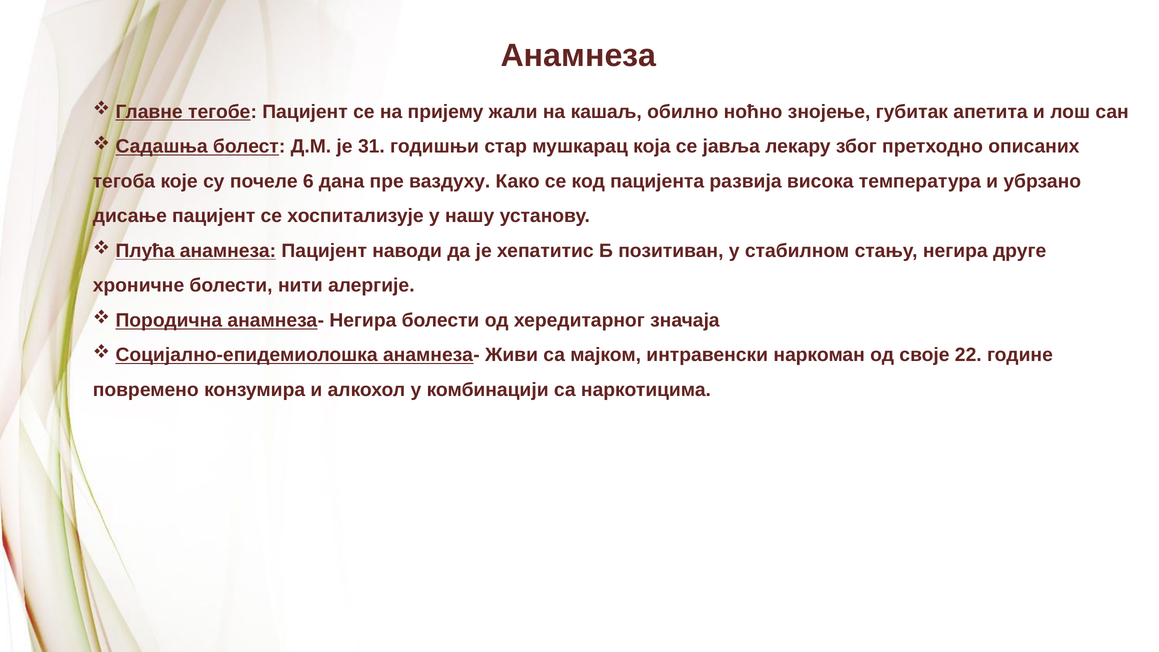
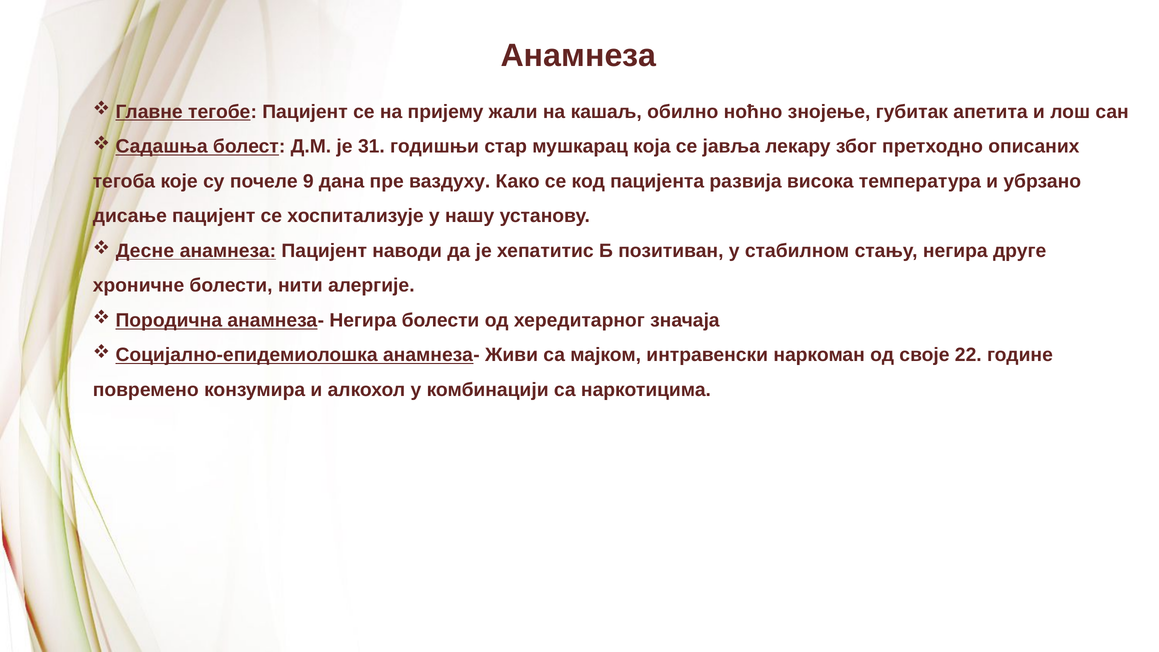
6: 6 -> 9
Плућа: Плућа -> Десне
